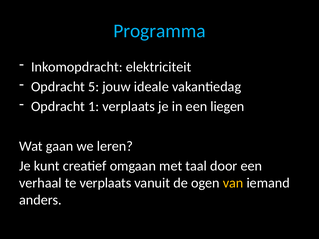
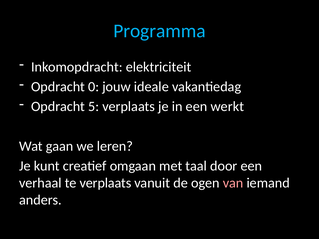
5: 5 -> 0
1: 1 -> 5
liegen: liegen -> werkt
van colour: yellow -> pink
